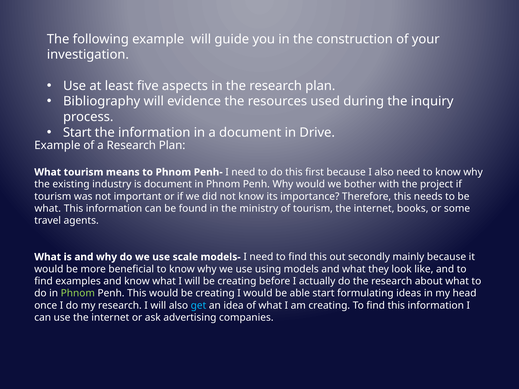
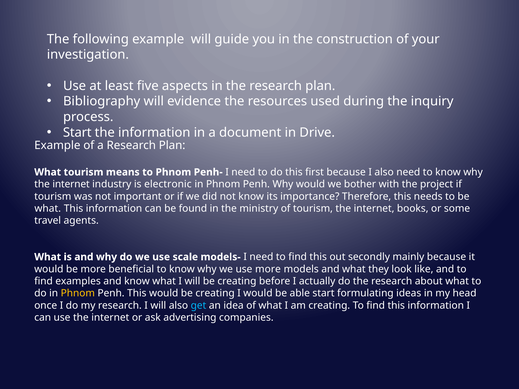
existing at (71, 184): existing -> internet
is document: document -> electronic
use using: using -> more
Phnom at (78, 293) colour: light green -> yellow
